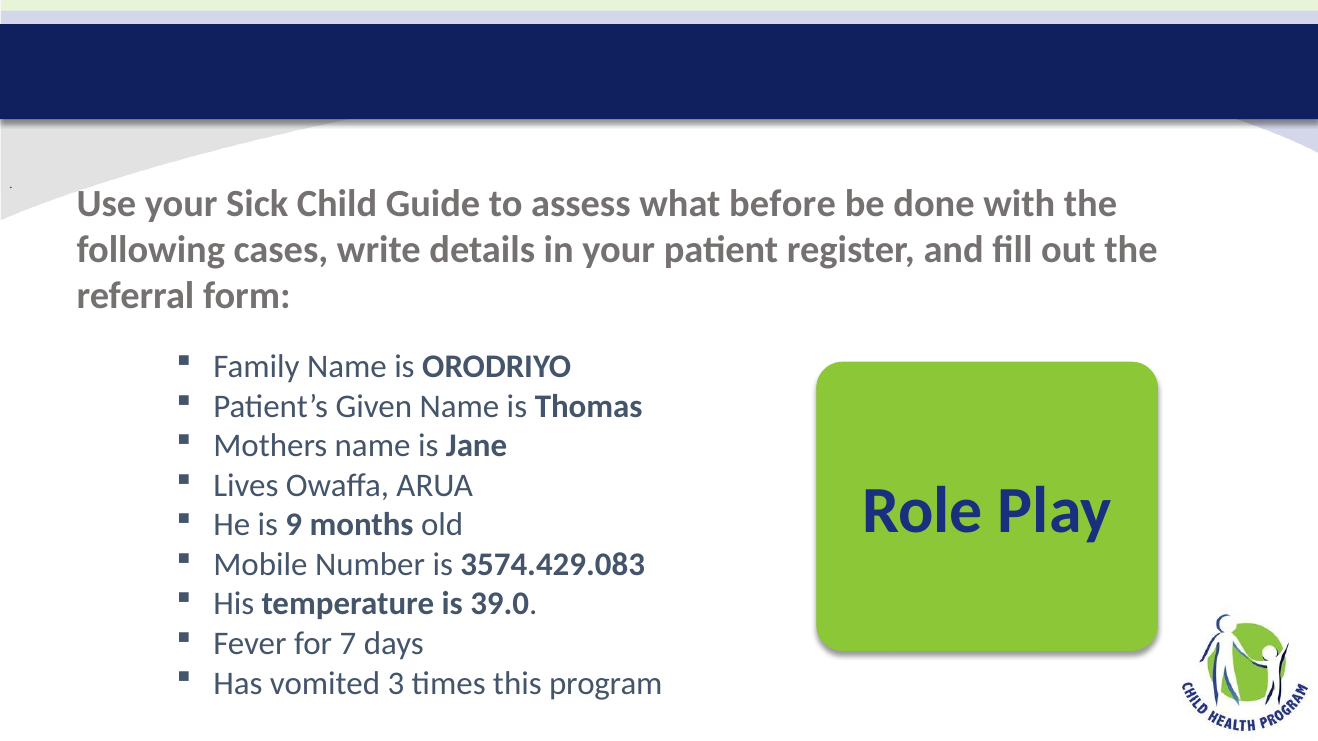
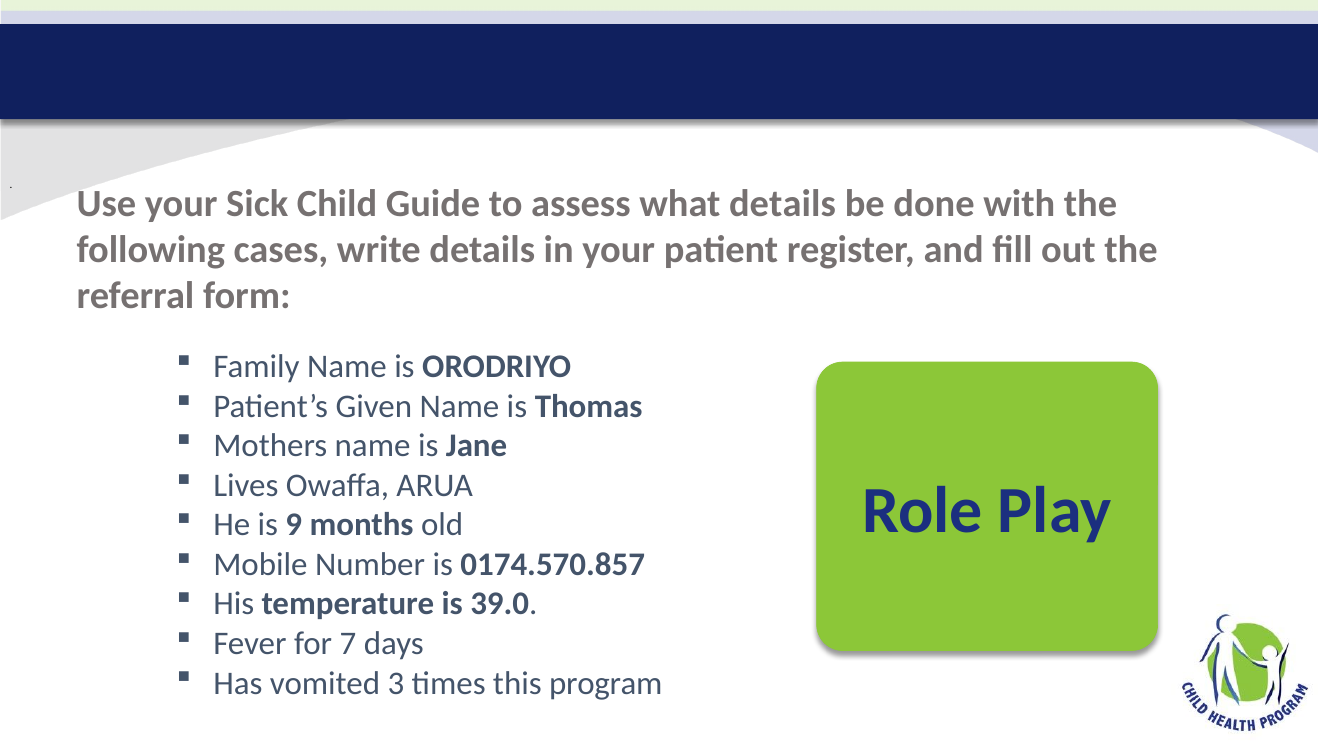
what before: before -> details
3574.429.083: 3574.429.083 -> 0174.570.857
